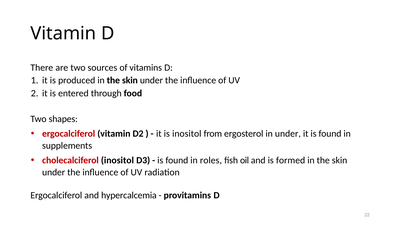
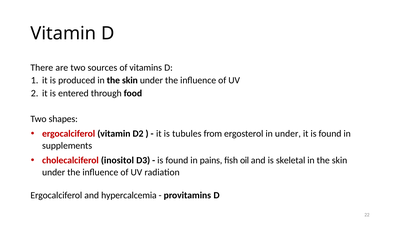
is inositol: inositol -> tubules
roles: roles -> pains
formed: formed -> skeletal
